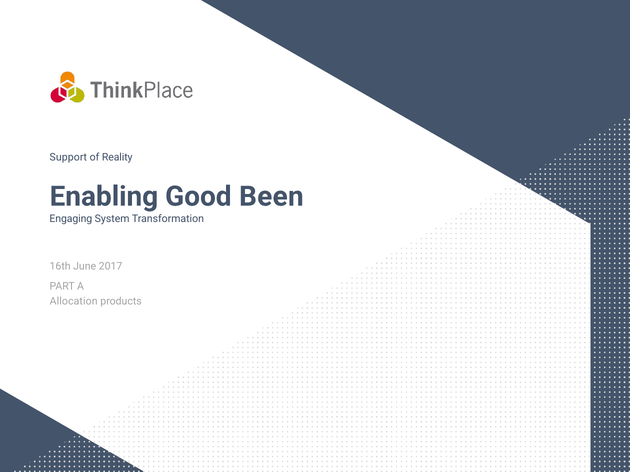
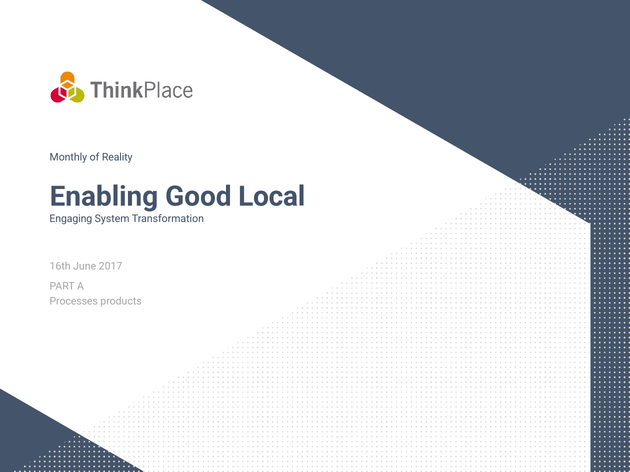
Support: Support -> Monthly
Been: Been -> Local
Allocation: Allocation -> Processes
